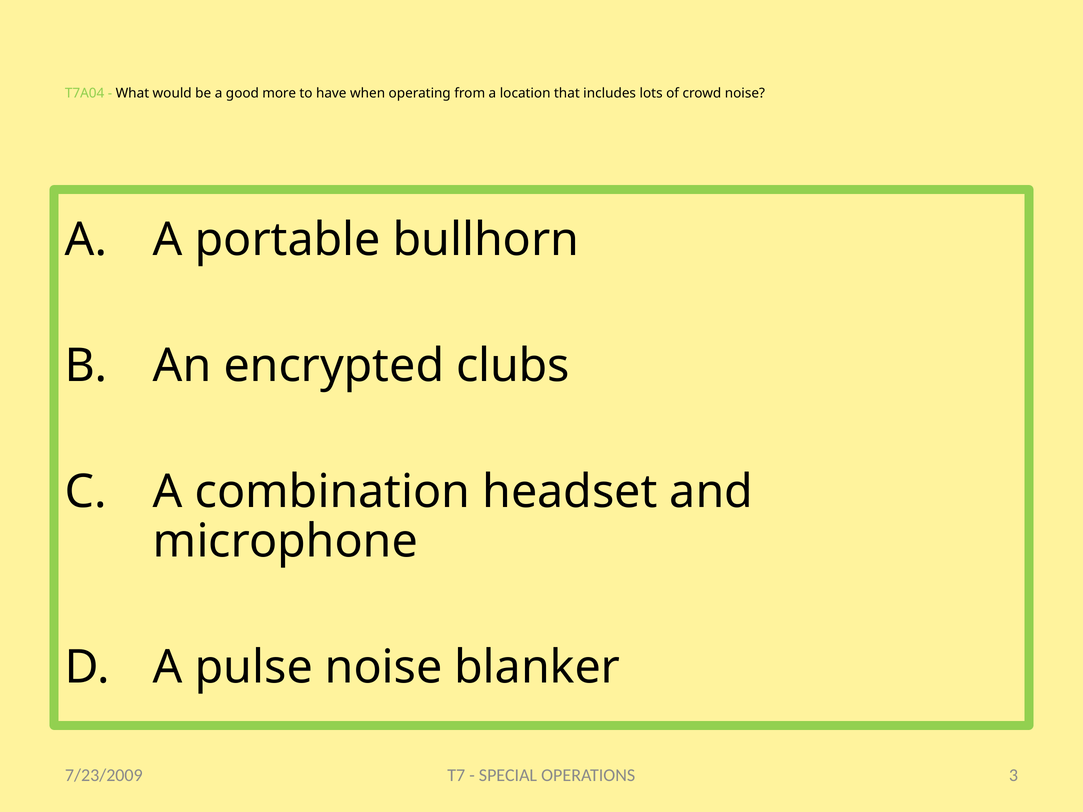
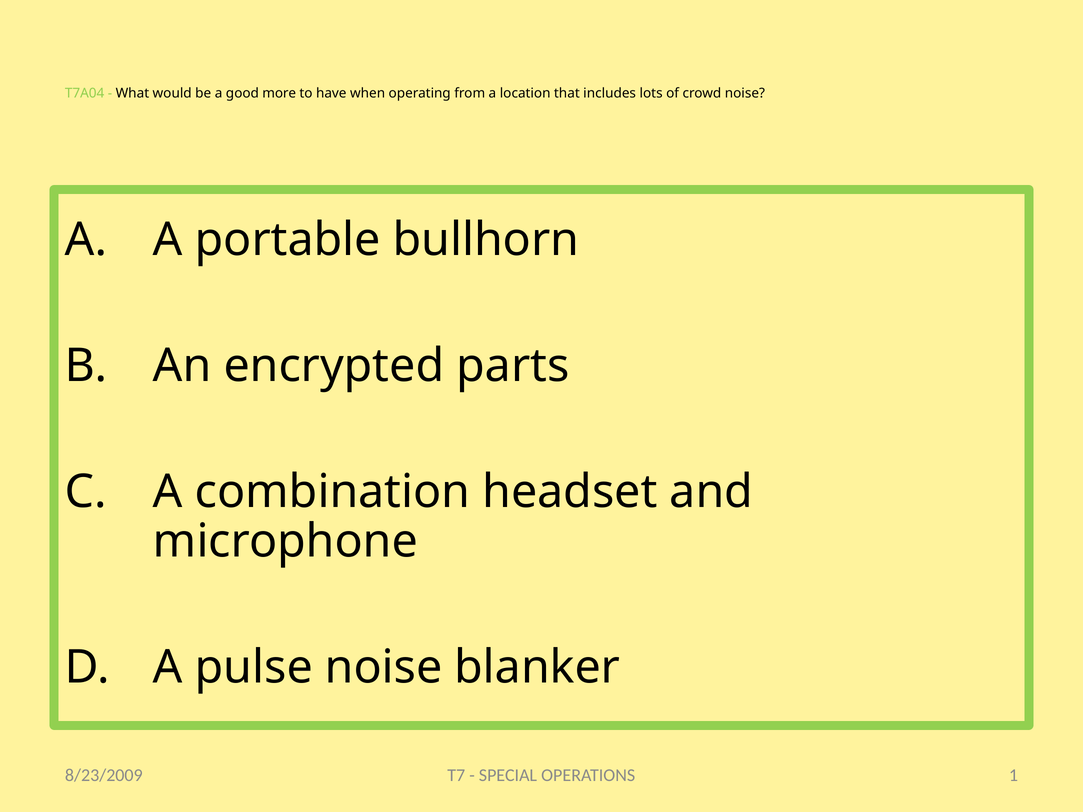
clubs: clubs -> parts
3: 3 -> 1
7/23/2009: 7/23/2009 -> 8/23/2009
